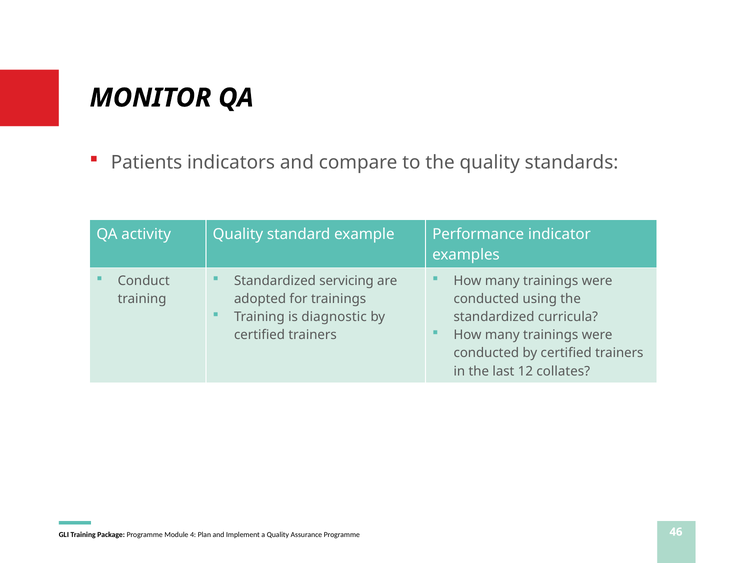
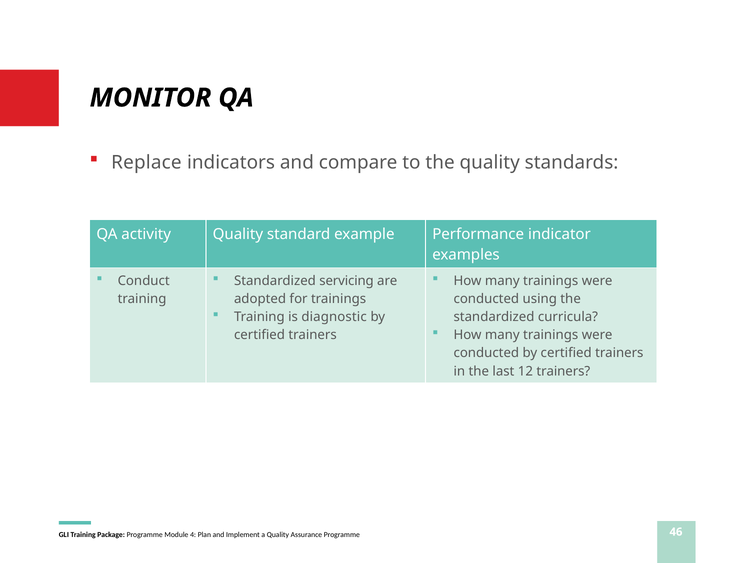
Patients: Patients -> Replace
12 collates: collates -> trainers
